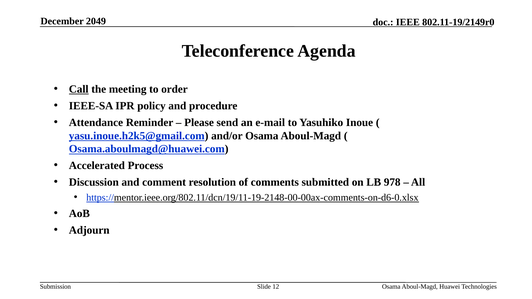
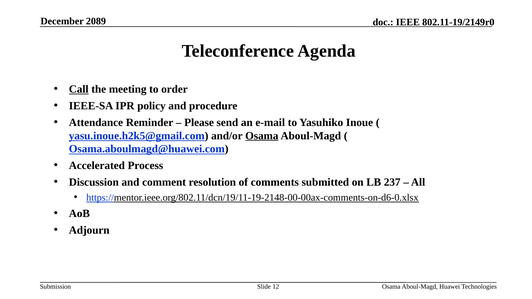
2049: 2049 -> 2089
Osama at (262, 136) underline: none -> present
978: 978 -> 237
